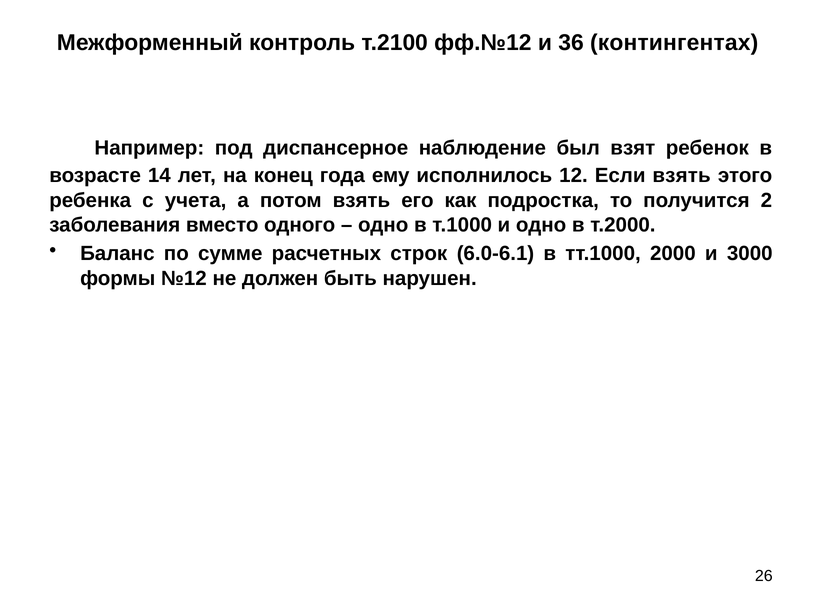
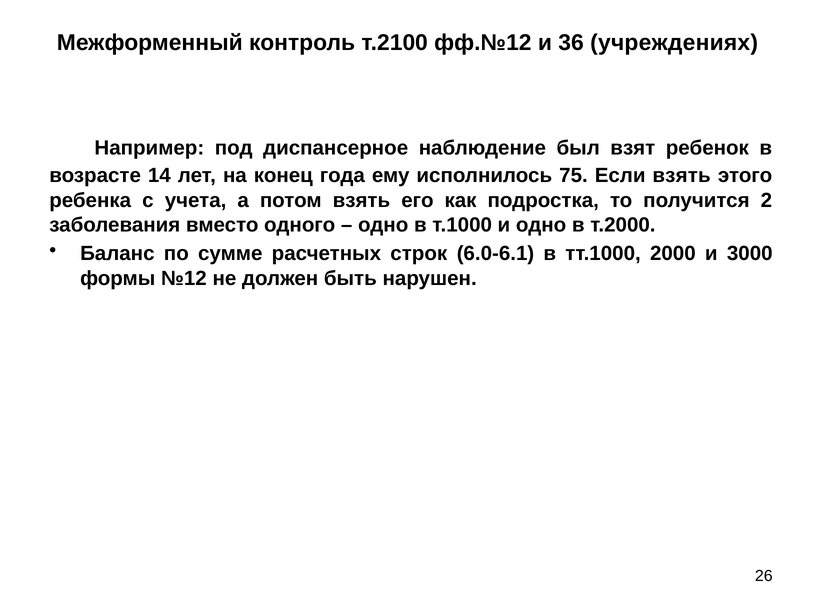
контингентах: контингентах -> учреждениях
12: 12 -> 75
